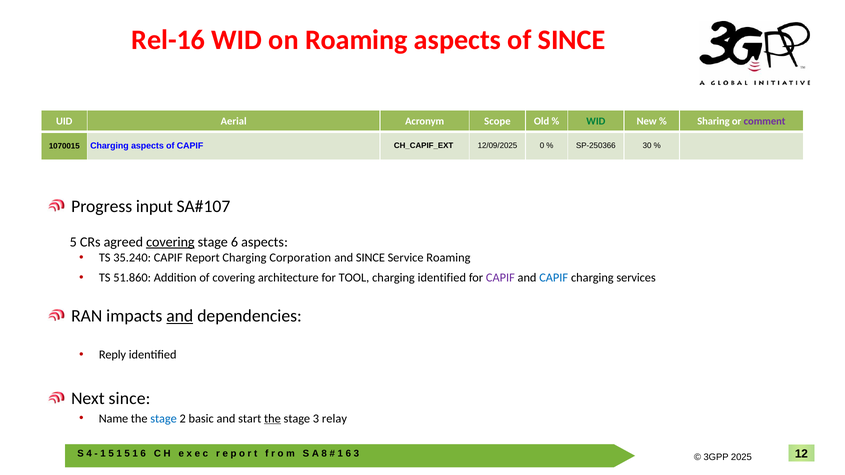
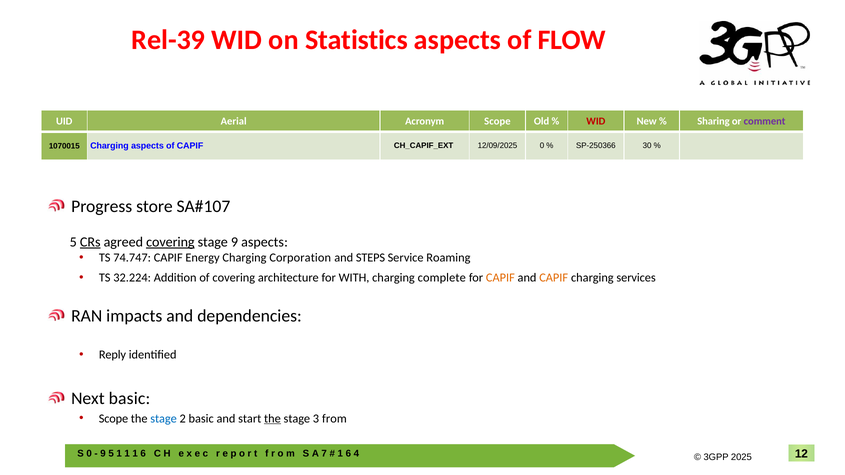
Rel-16: Rel-16 -> Rel-39
on Roaming: Roaming -> Statistics
of SINCE: SINCE -> FLOW
WID at (596, 122) colour: green -> red
input: input -> store
CRs underline: none -> present
stage 6: 6 -> 9
35.240: 35.240 -> 74.747
Report: Report -> Energy
and SINCE: SINCE -> STEPS
51.860: 51.860 -> 32.224
TOOL: TOOL -> WITH
charging identified: identified -> complete
CAPIF at (500, 278) colour: purple -> orange
CAPIF at (554, 278) colour: blue -> orange
and at (180, 316) underline: present -> none
Next since: since -> basic
Name at (113, 419): Name -> Scope
relay: relay -> from
4 at (89, 454): 4 -> 0
1 at (103, 454): 1 -> 9
5 at (127, 454): 5 -> 1
8: 8 -> 7
3 at (356, 454): 3 -> 4
